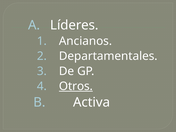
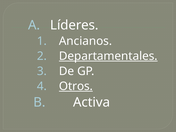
Departamentales underline: none -> present
